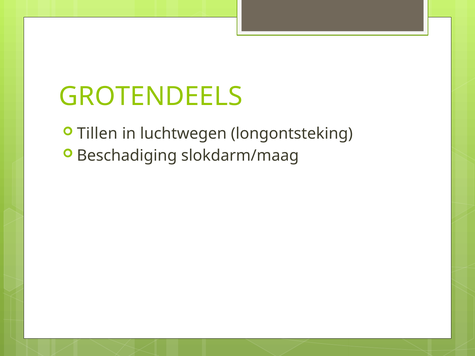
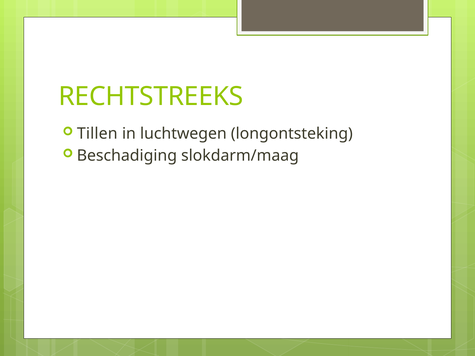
GROTENDEELS: GROTENDEELS -> RECHTSTREEKS
